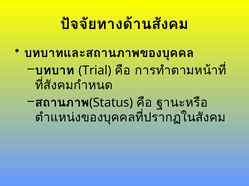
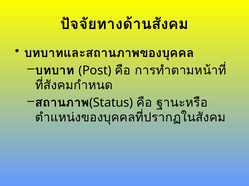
Trial: Trial -> Post
